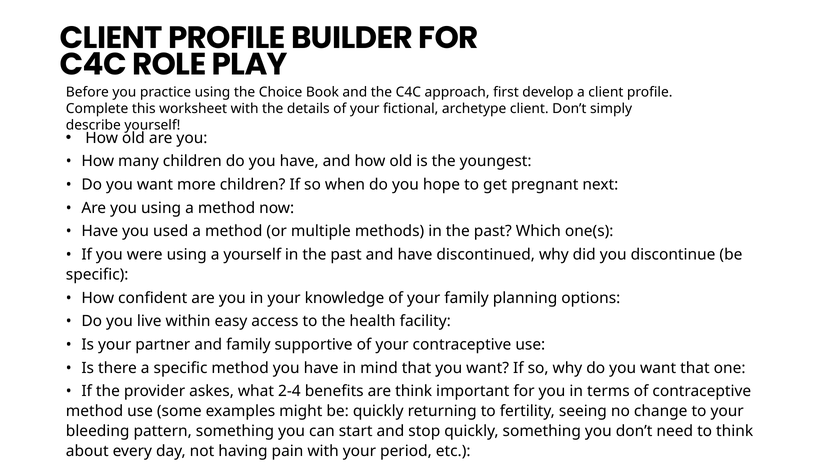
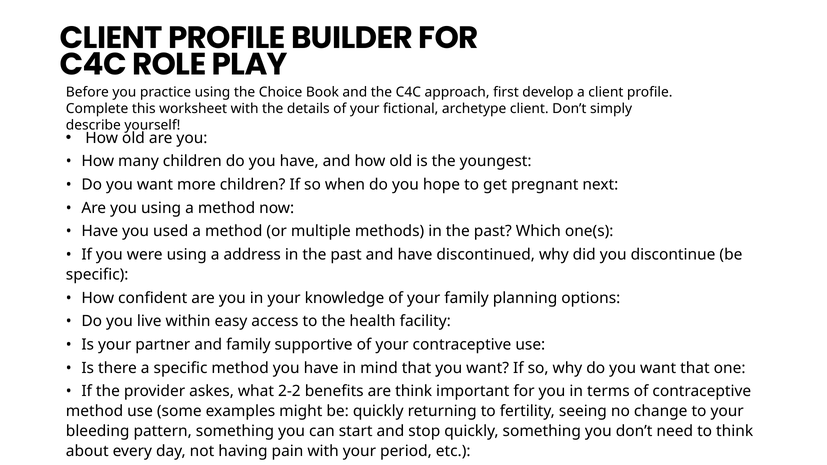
a yourself: yourself -> address
2-4: 2-4 -> 2-2
